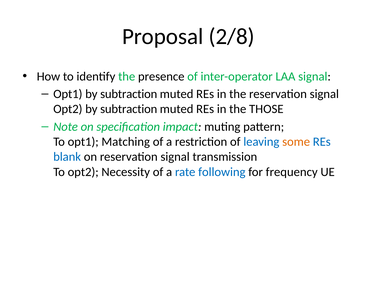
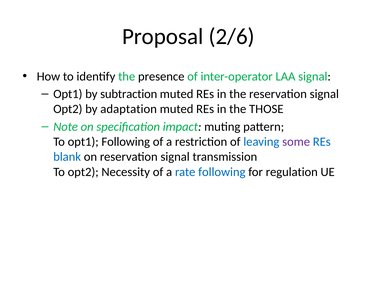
2/8: 2/8 -> 2/6
Opt2 by subtraction: subtraction -> adaptation
opt1 Matching: Matching -> Following
some colour: orange -> purple
frequency: frequency -> regulation
